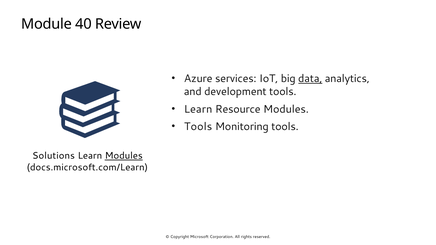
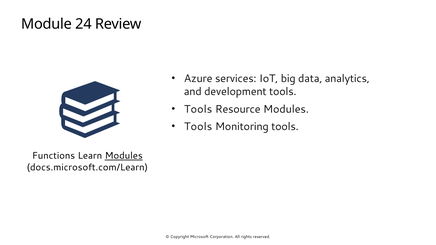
40: 40 -> 24
data underline: present -> none
Learn at (198, 109): Learn -> Tools
Solutions: Solutions -> Functions
